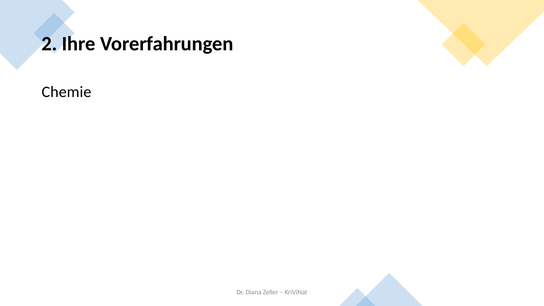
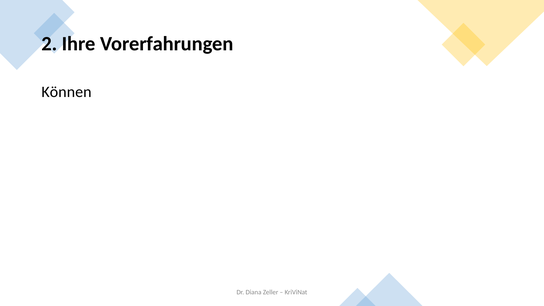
Chemie: Chemie -> Können
